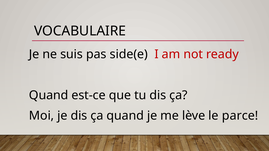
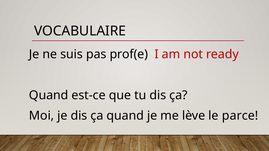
side(e: side(e -> prof(e
